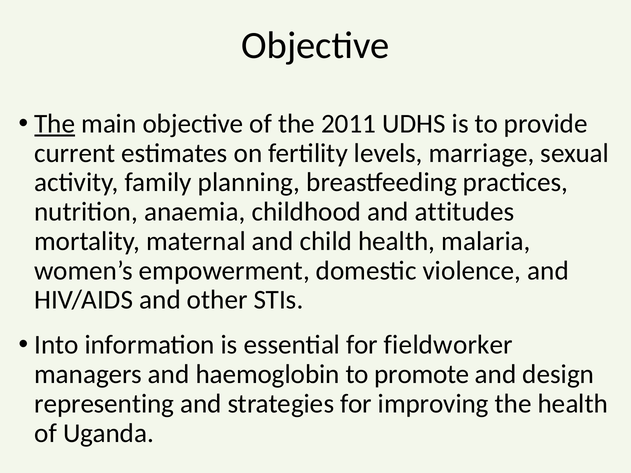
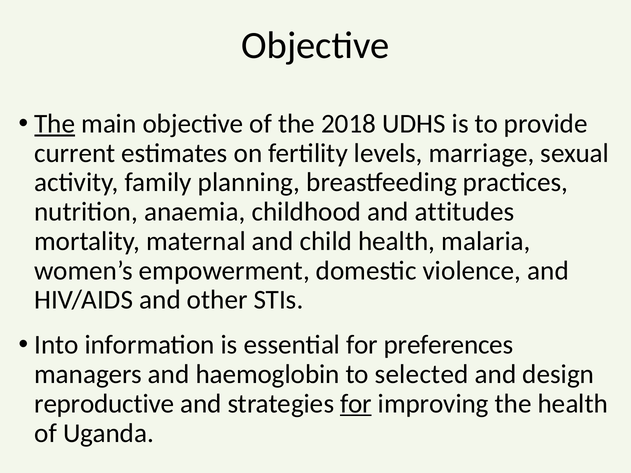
2011: 2011 -> 2018
fieldworker: fieldworker -> preferences
promote: promote -> selected
representing: representing -> reproductive
for at (356, 404) underline: none -> present
